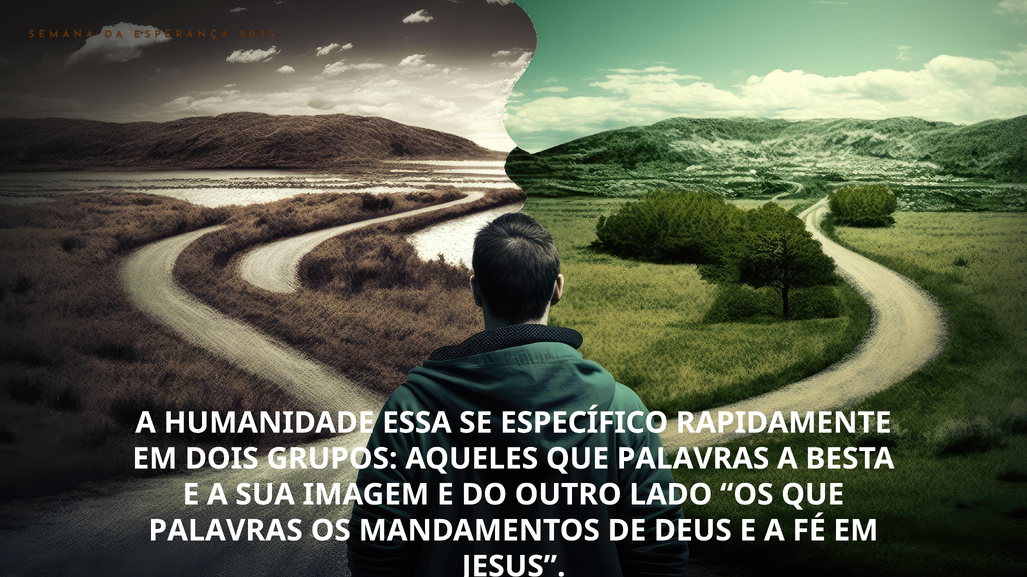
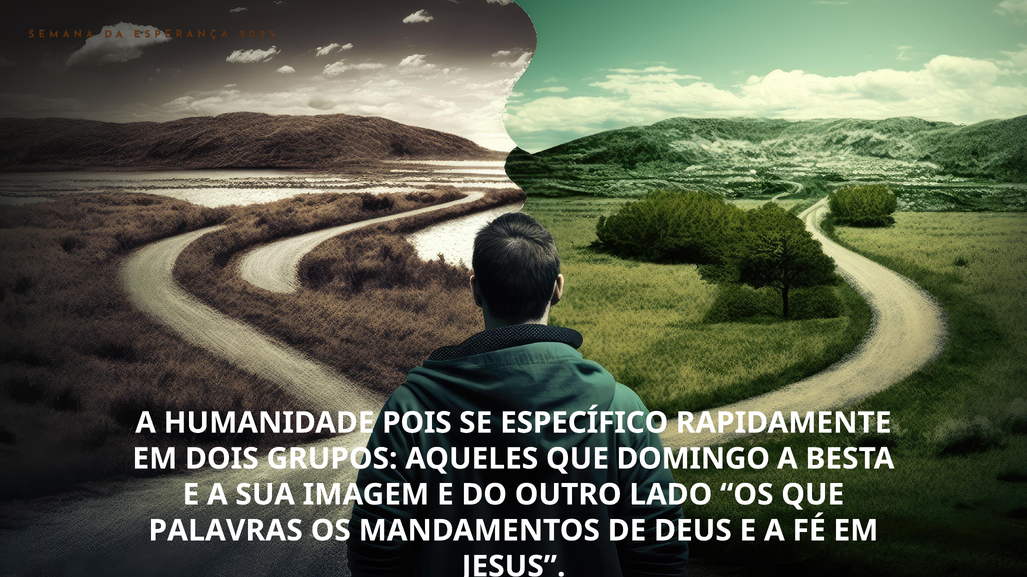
ESSA: ESSA -> POIS
AQUELES QUE PALAVRAS: PALAVRAS -> DOMINGO
